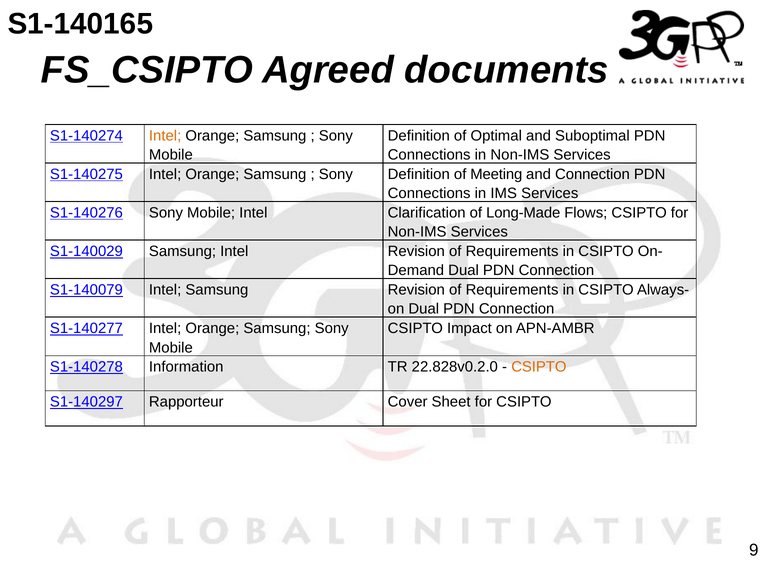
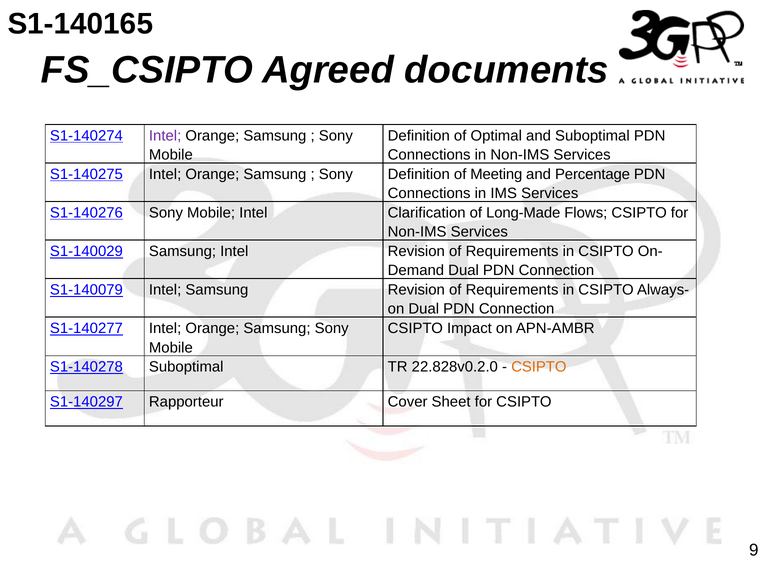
Intel at (165, 135) colour: orange -> purple
and Connection: Connection -> Percentage
S1-140278 Information: Information -> Suboptimal
